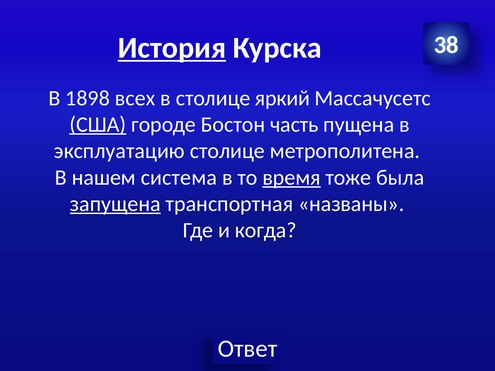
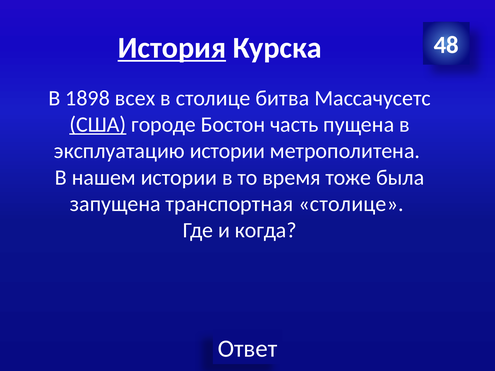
38: 38 -> 48
яркий: яркий -> битва
эксплуатацию столице: столице -> истории
нашем система: система -> истории
время underline: present -> none
запущена underline: present -> none
транспортная названы: названы -> столице
